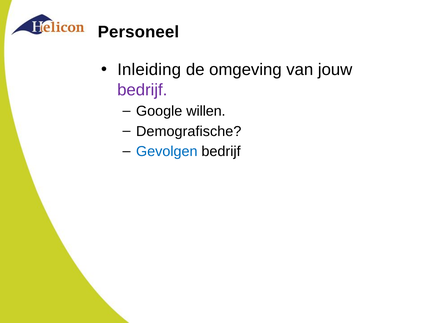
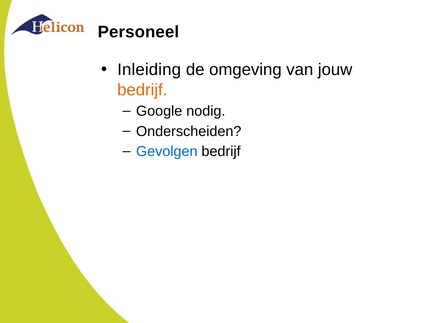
bedrijf at (142, 90) colour: purple -> orange
willen: willen -> nodig
Demografische: Demografische -> Onderscheiden
